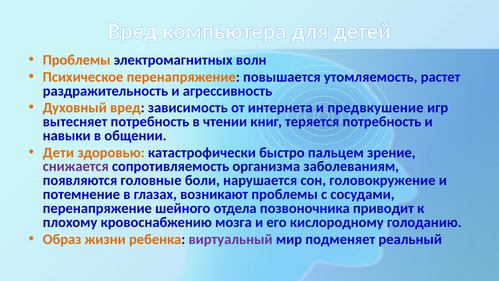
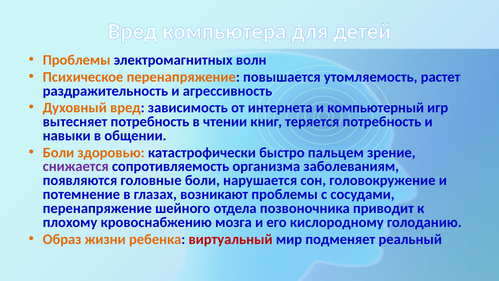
предвкушение: предвкушение -> компьютерный
Дети at (58, 152): Дети -> Боли
виртуальный colour: purple -> red
